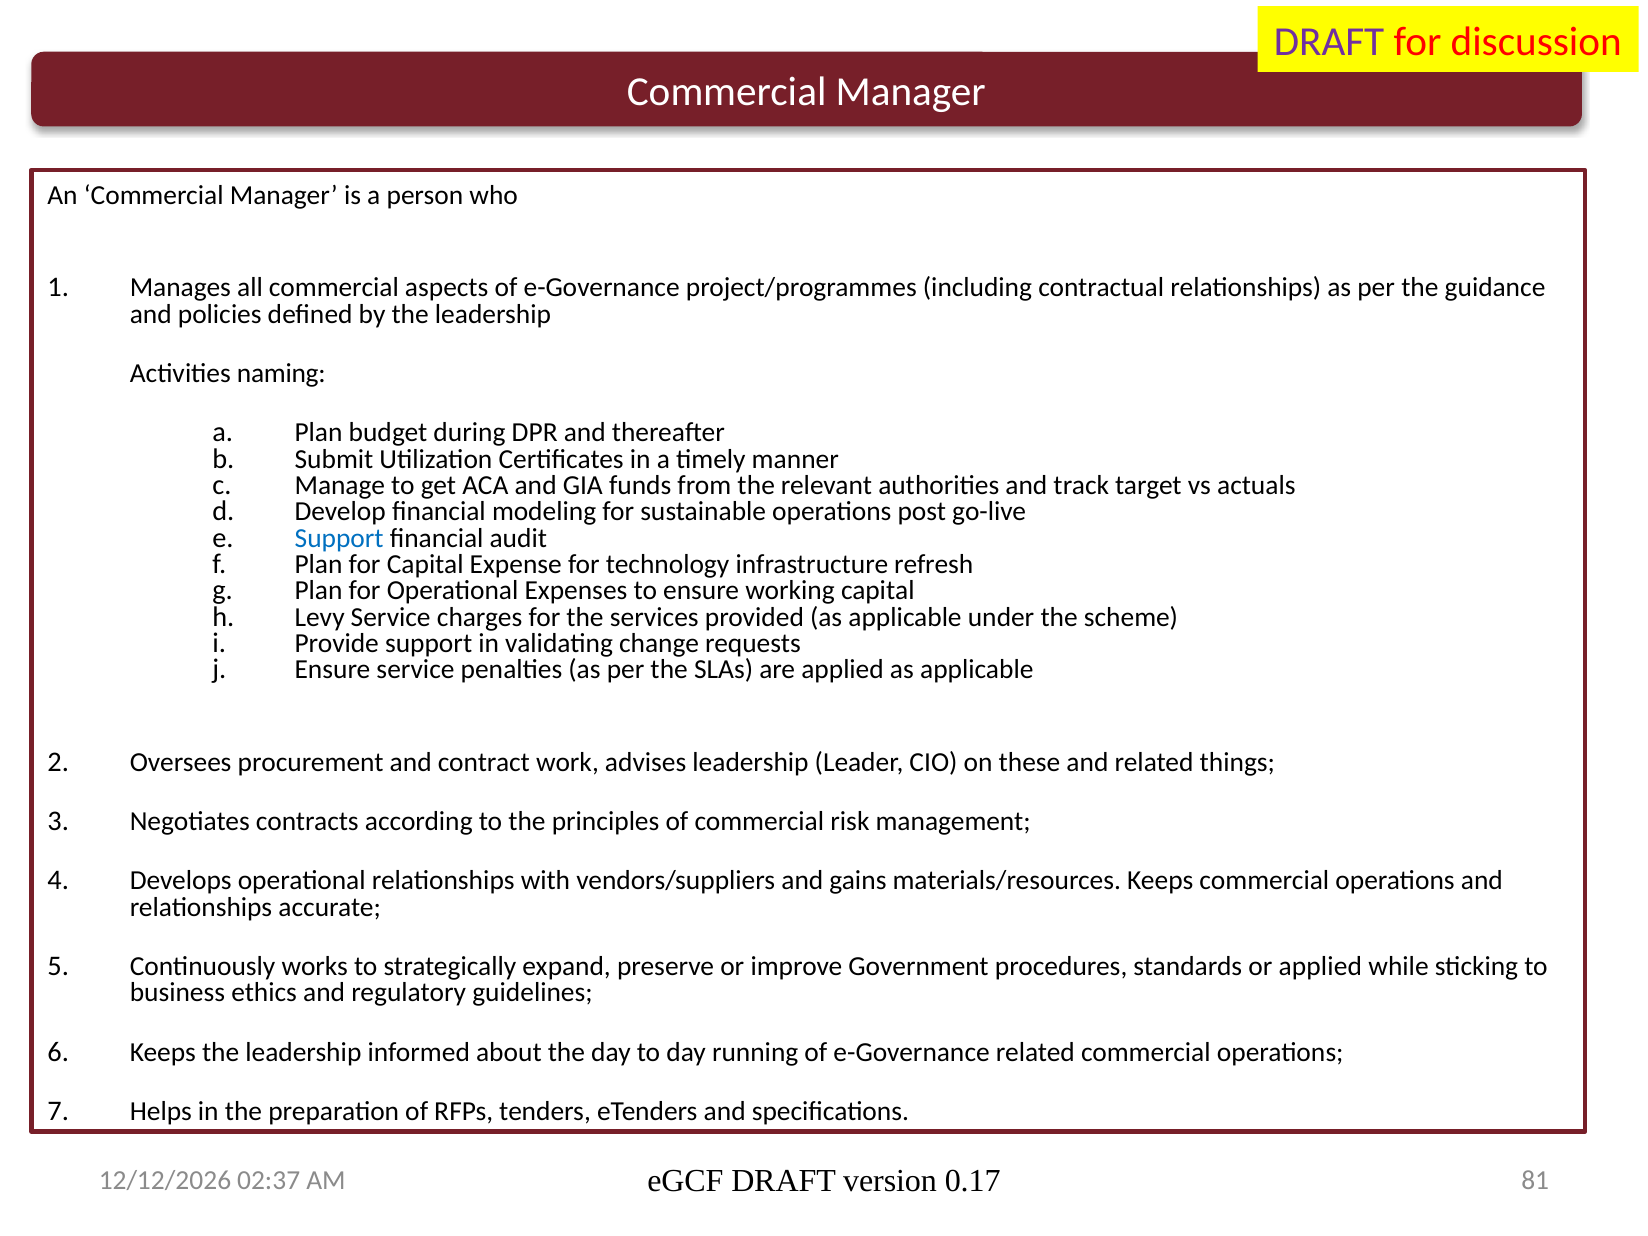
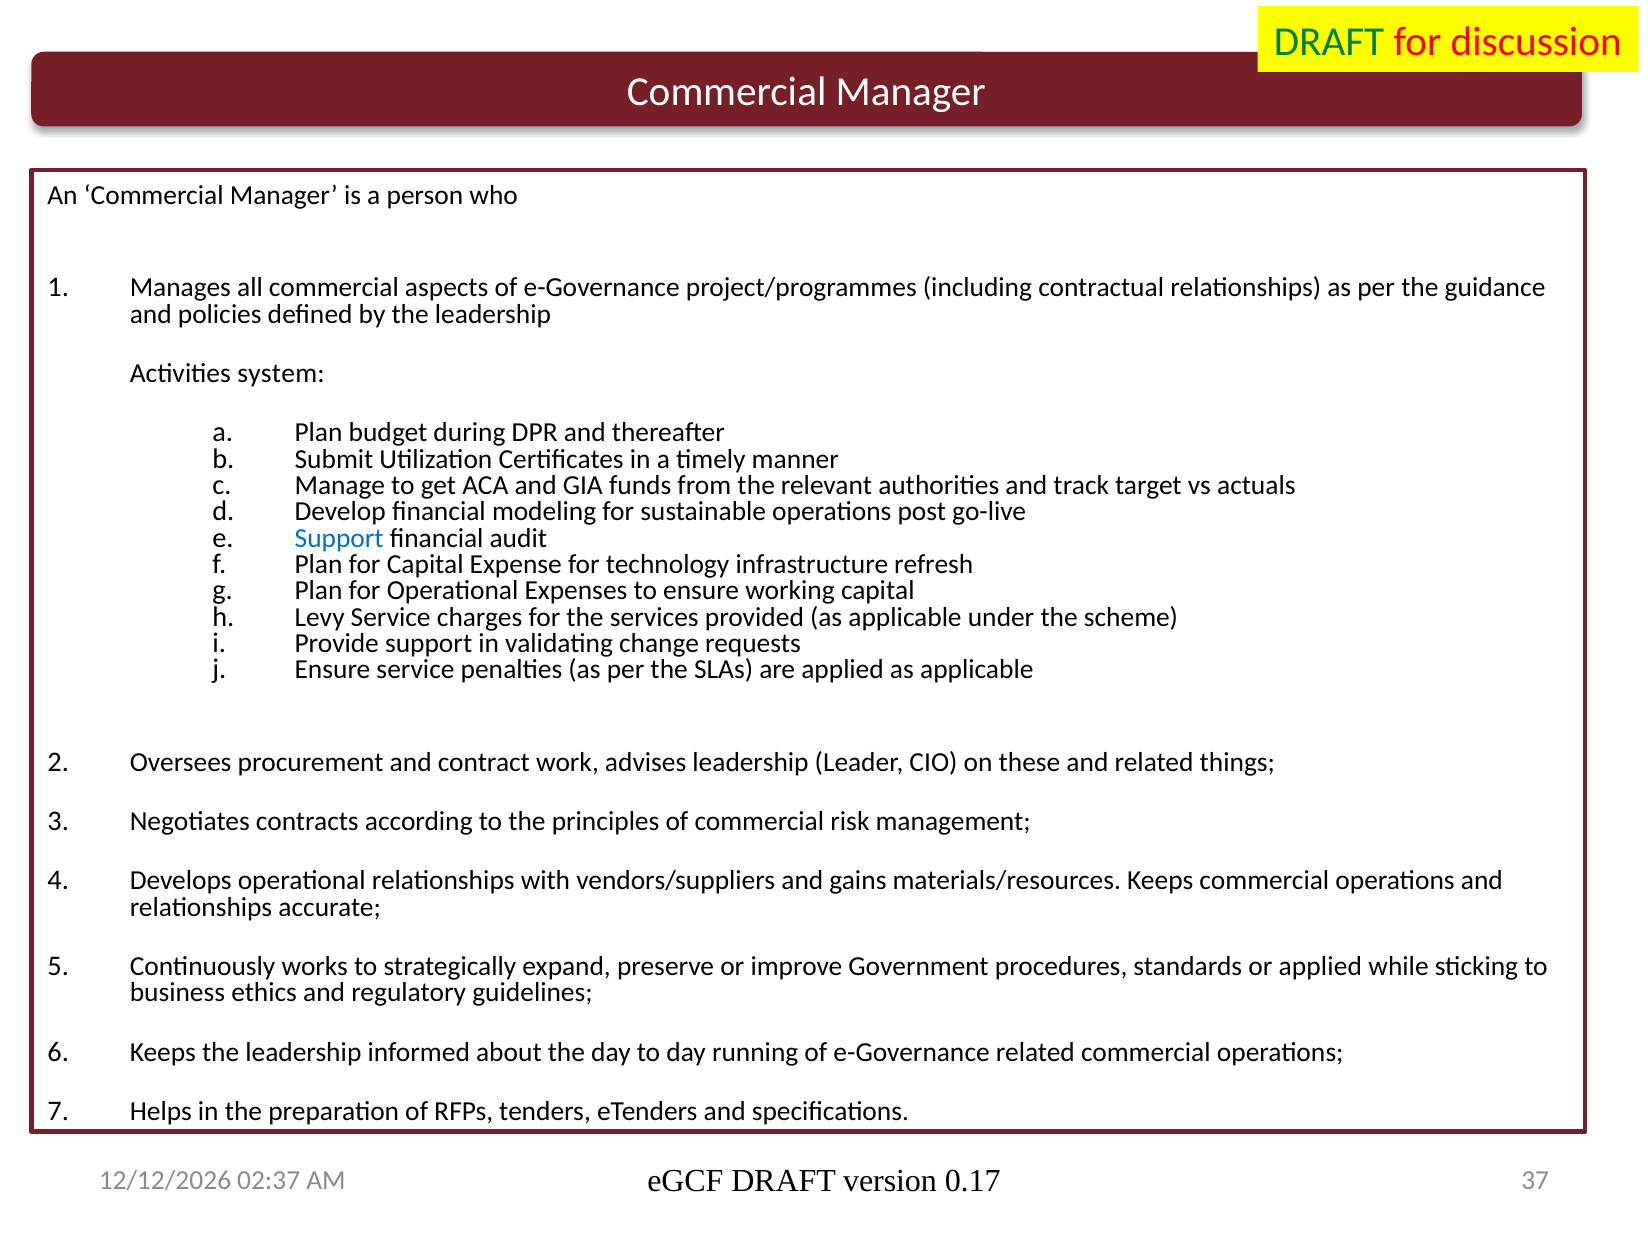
DRAFT at (1329, 42) colour: purple -> green
naming: naming -> system
81: 81 -> 37
